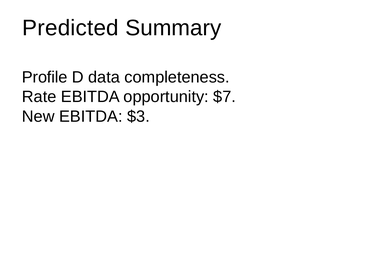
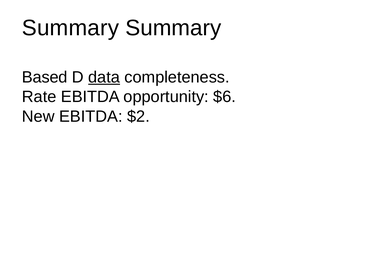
Predicted at (70, 28): Predicted -> Summary
Profile: Profile -> Based
data underline: none -> present
$7: $7 -> $6
$3: $3 -> $2
